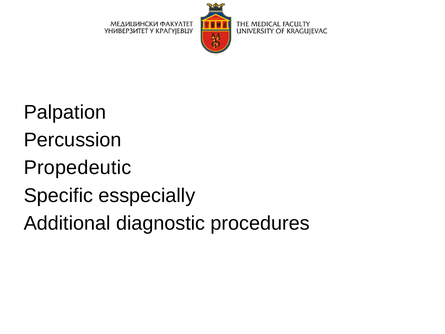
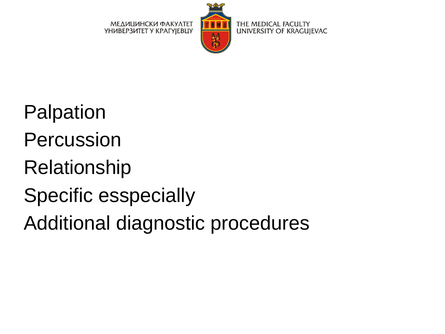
Propedeutic: Propedeutic -> Relationship
